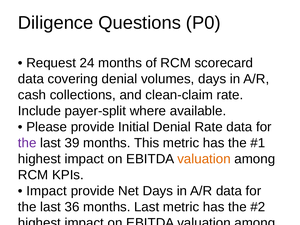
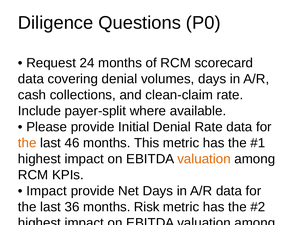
the at (27, 143) colour: purple -> orange
39: 39 -> 46
months Last: Last -> Risk
